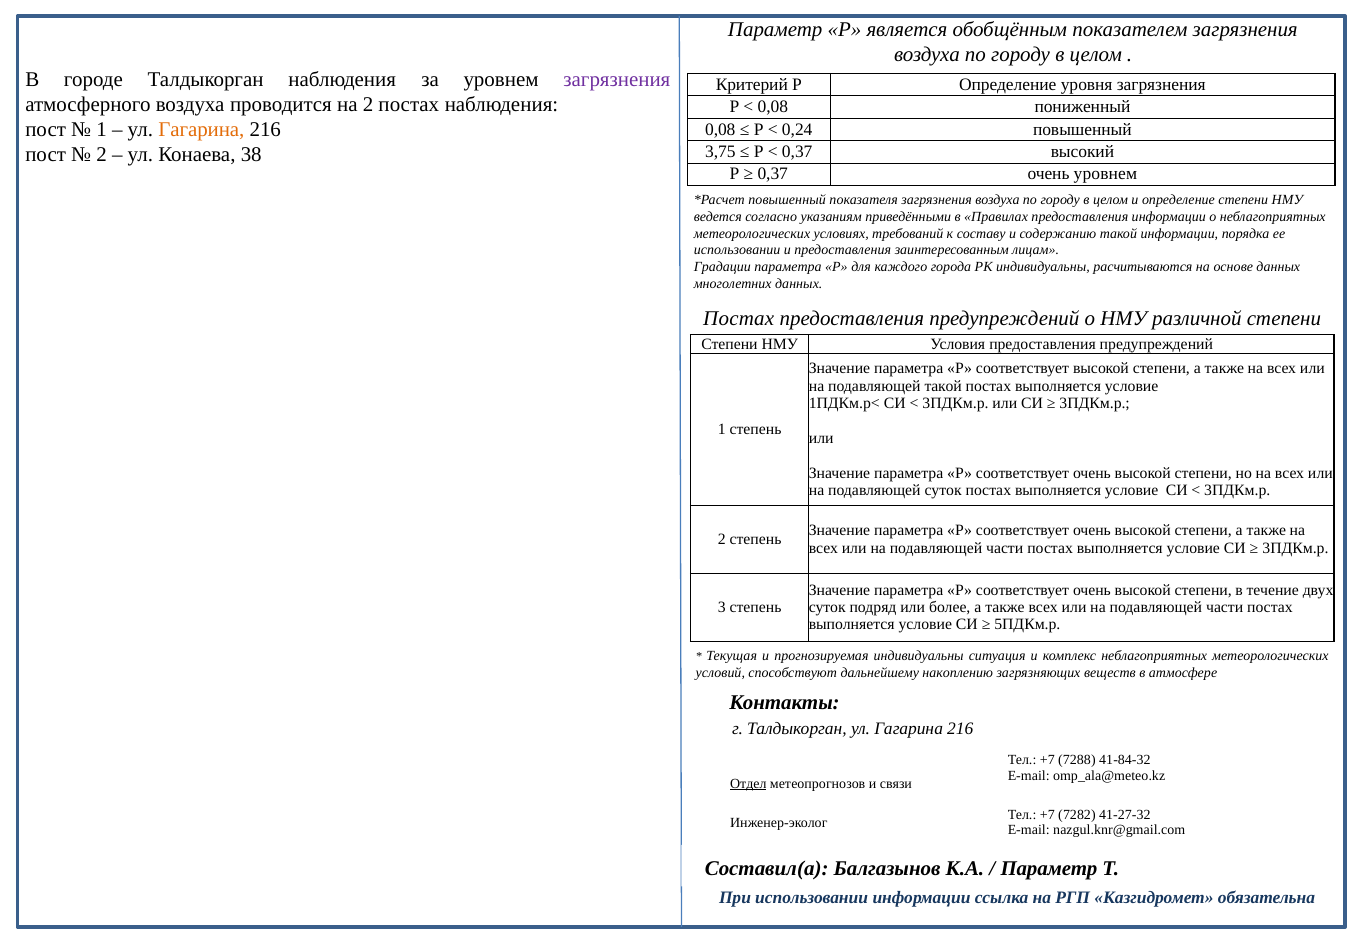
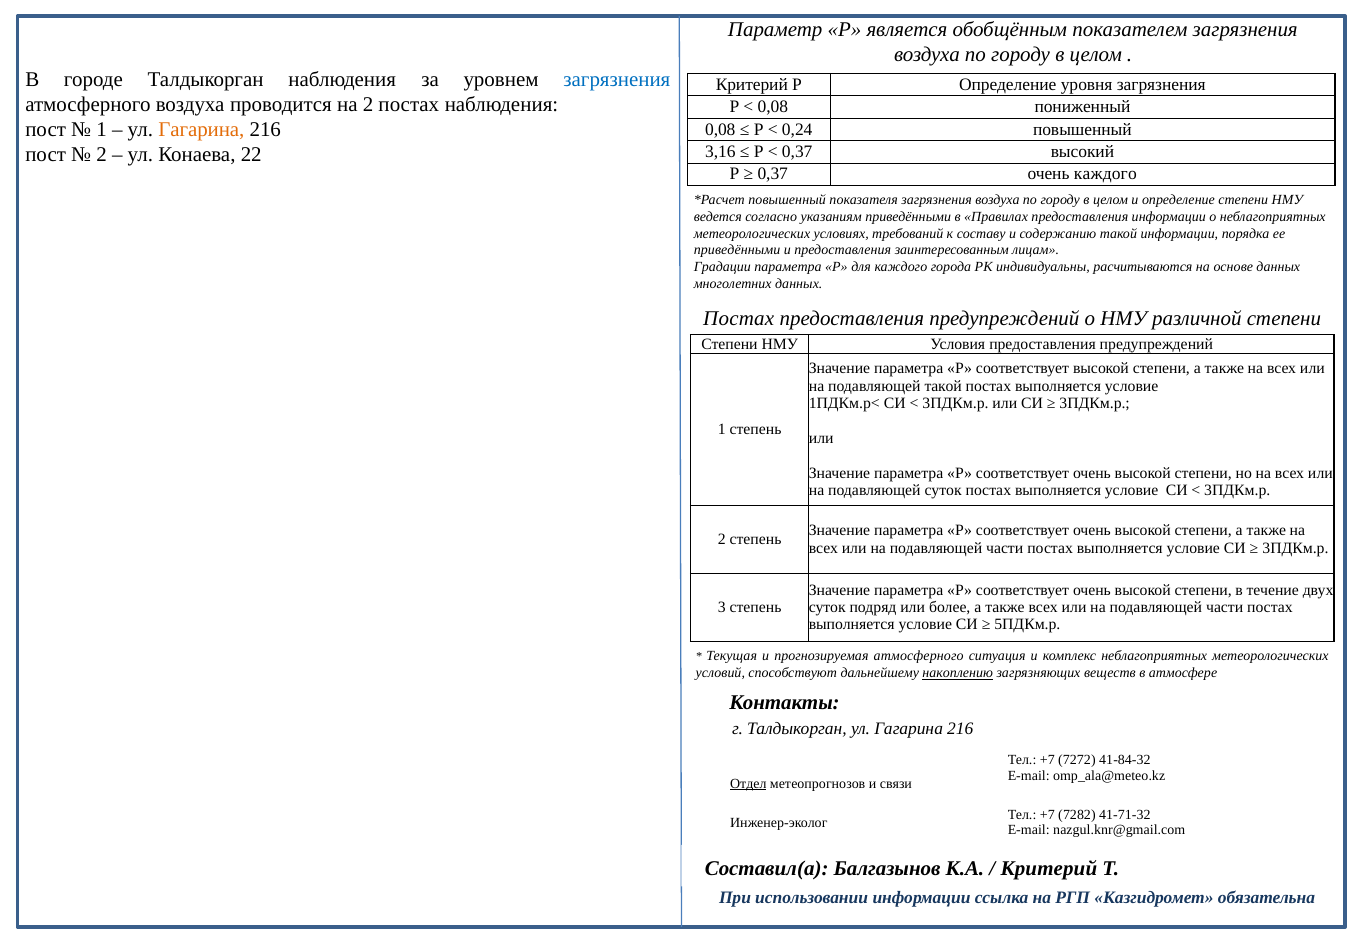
загрязнения at (617, 79) colour: purple -> blue
3,75: 3,75 -> 3,16
38: 38 -> 22
очень уровнем: уровнем -> каждого
использовании at (737, 250): использовании -> приведёнными
прогнозируемая индивидуальны: индивидуальны -> атмосферного
накоплению underline: none -> present
7288: 7288 -> 7272
41-27-32: 41-27-32 -> 41-71-32
Параметр at (1049, 869): Параметр -> Критерий
